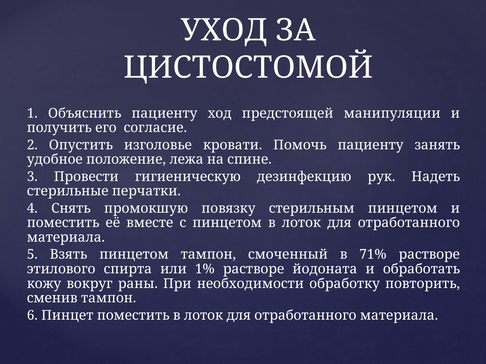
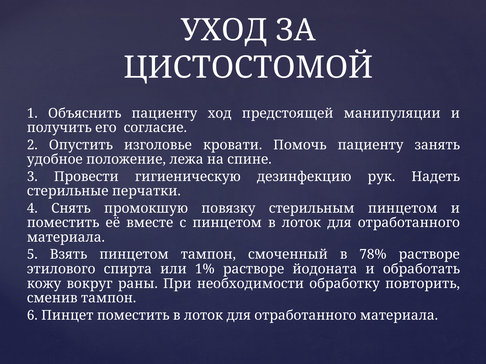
71%: 71% -> 78%
